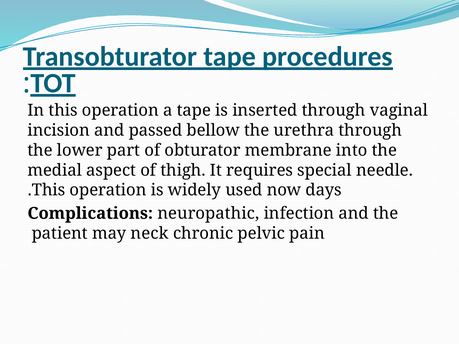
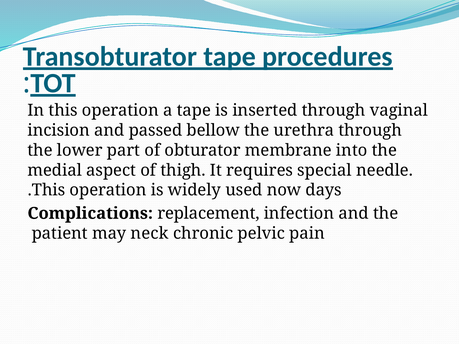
neuropathic: neuropathic -> replacement
